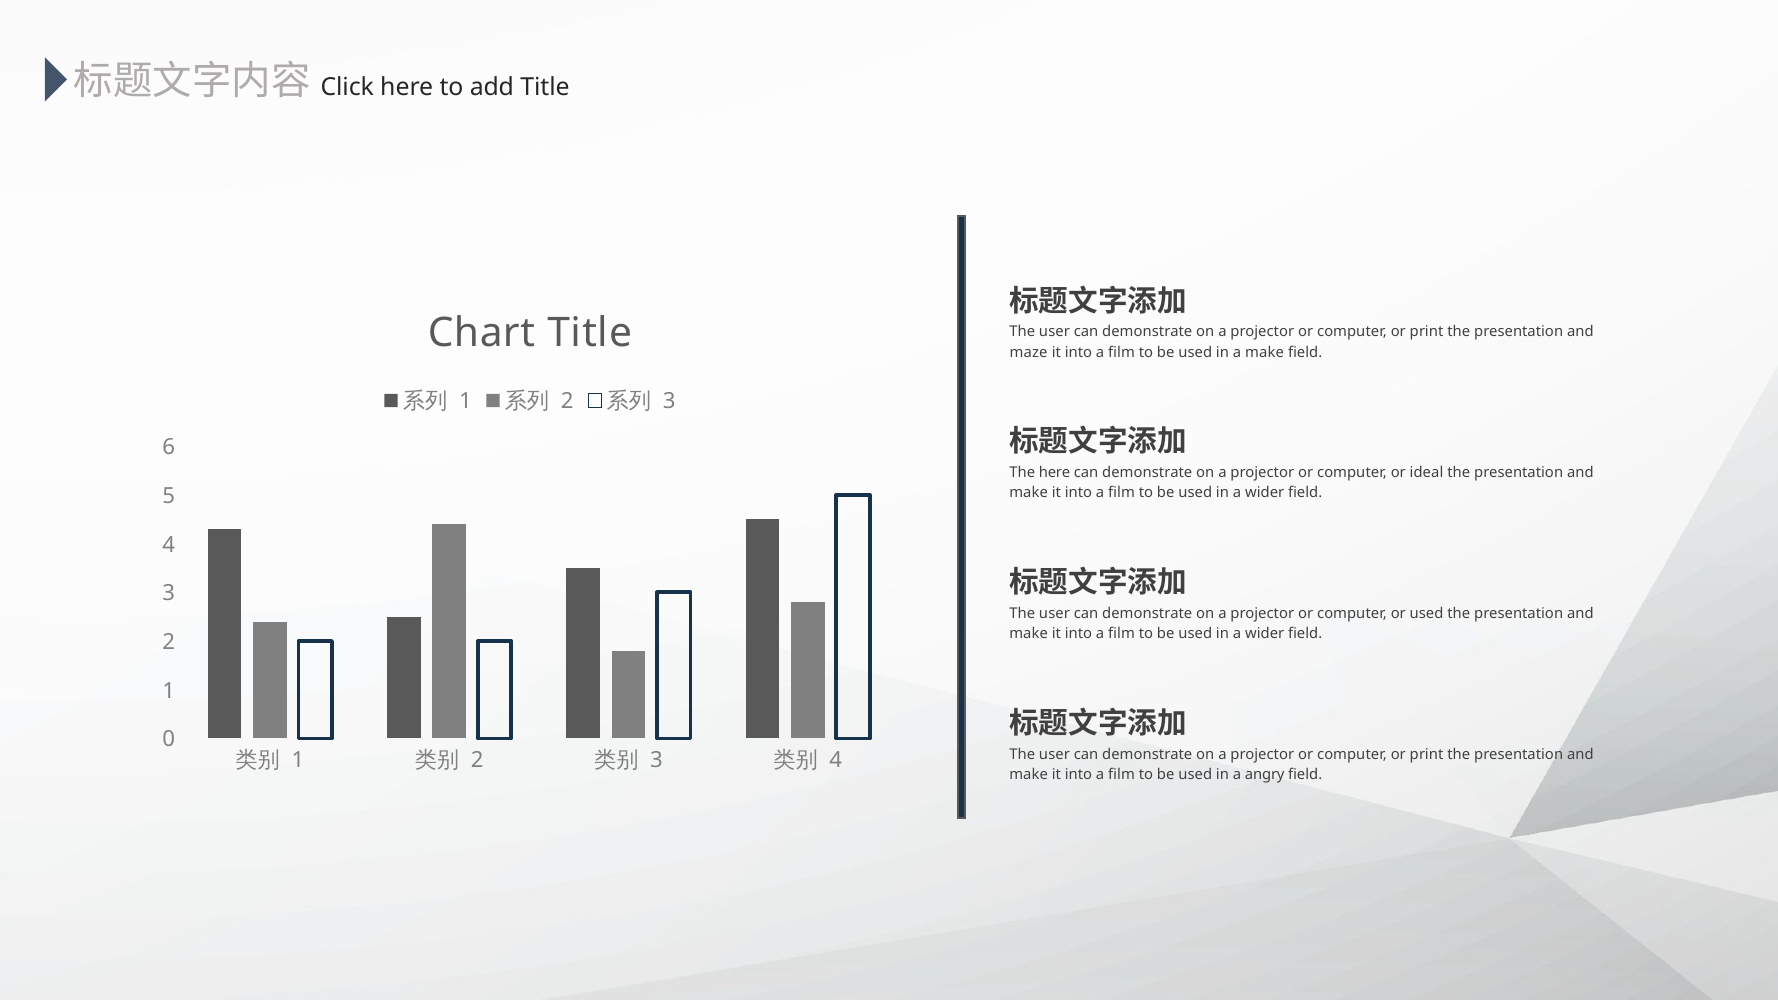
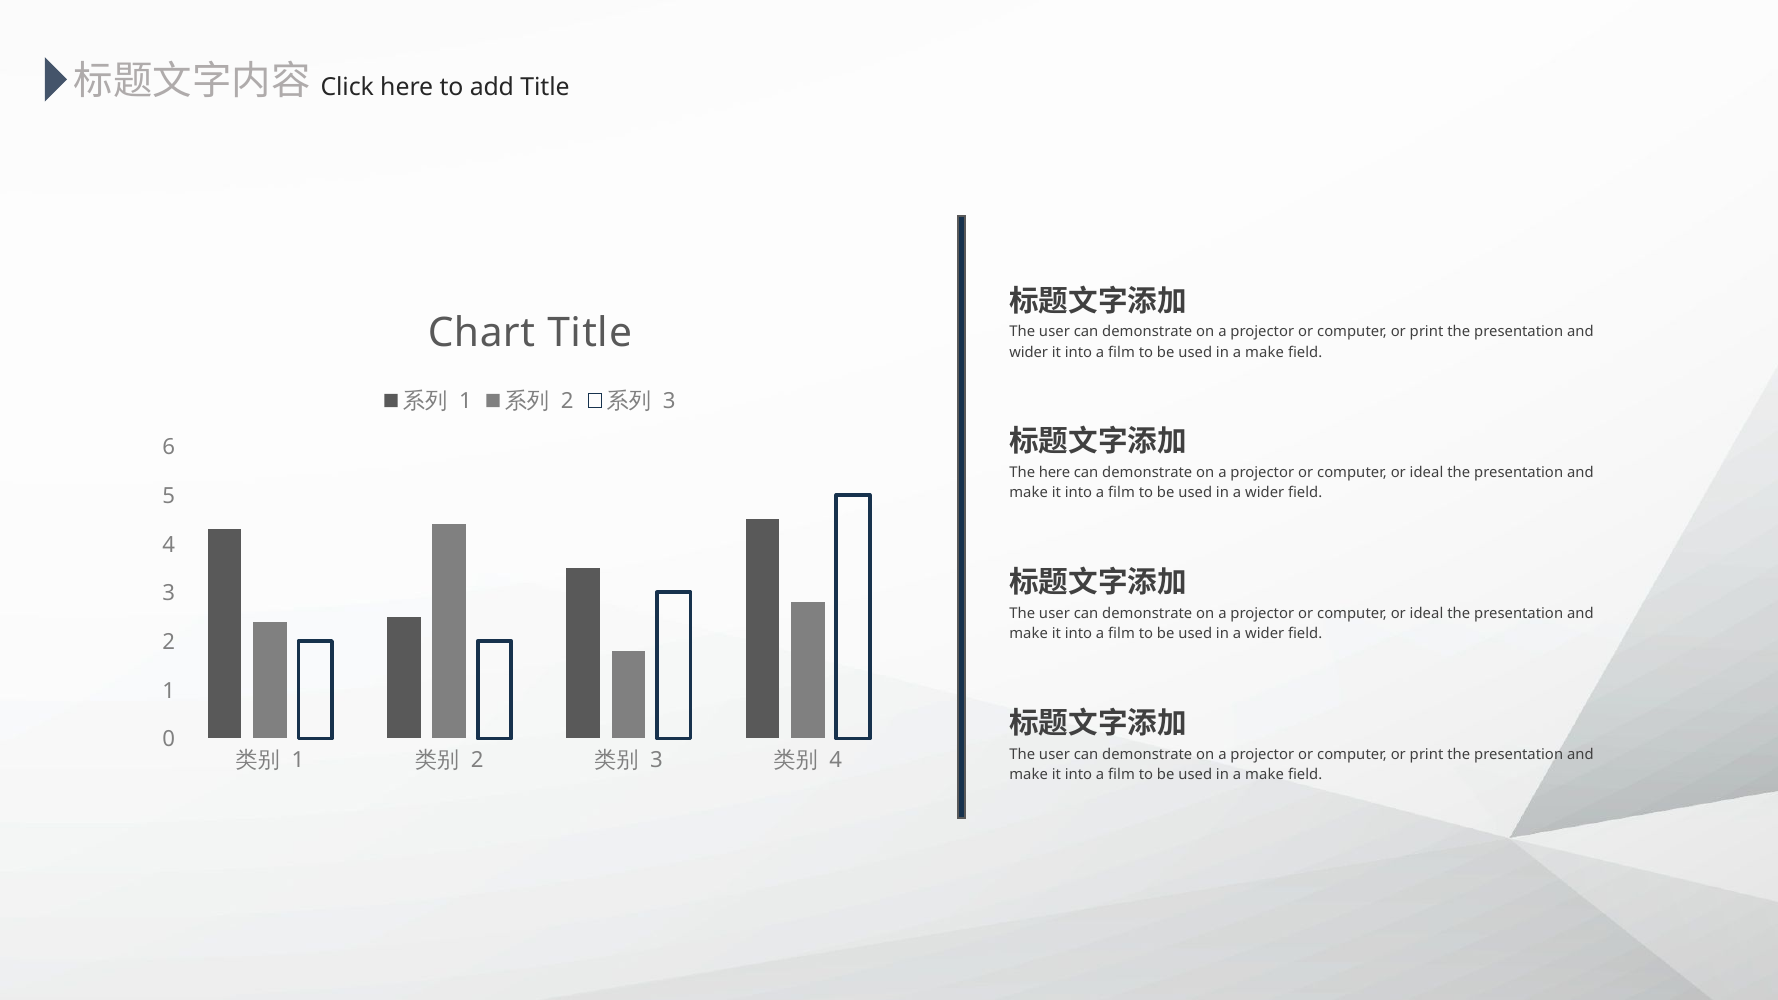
maze at (1029, 352): maze -> wider
used at (1427, 614): used -> ideal
angry at (1265, 774): angry -> make
